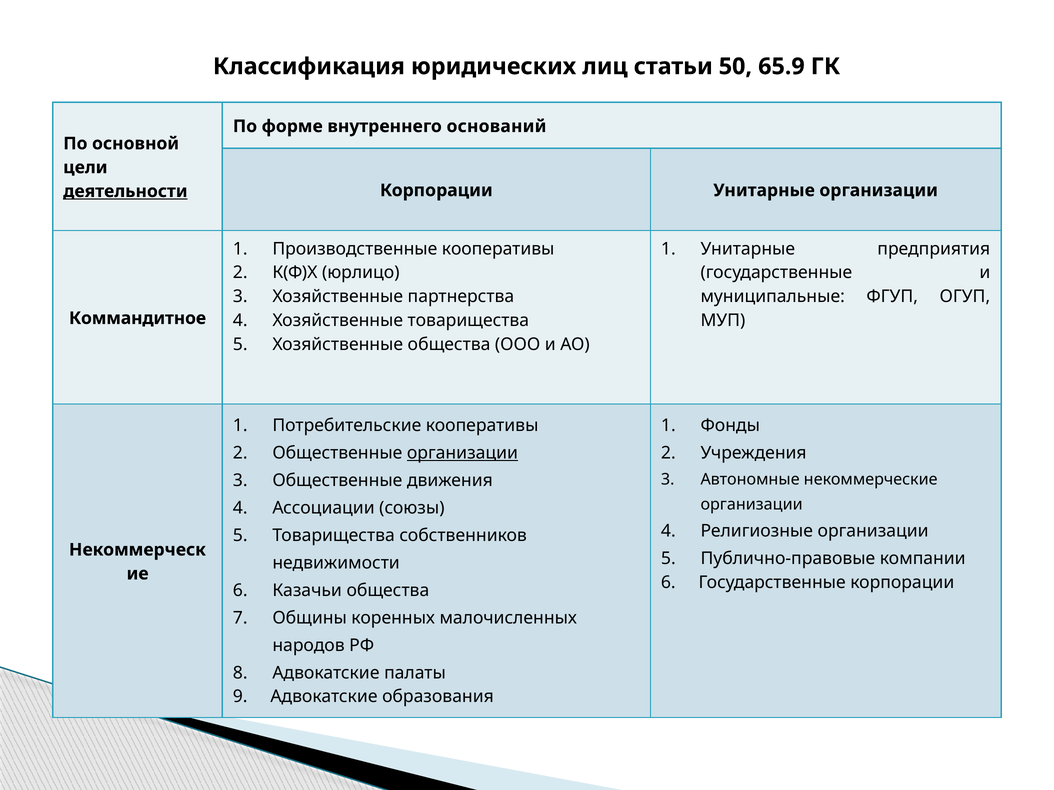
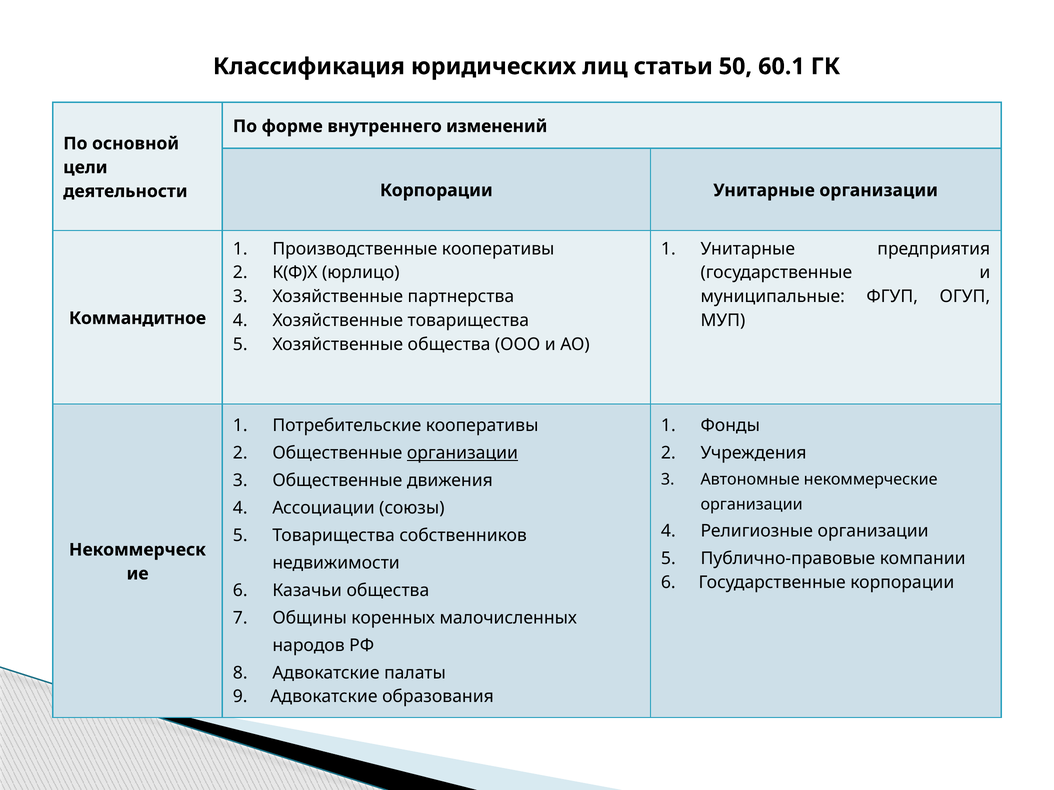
65.9: 65.9 -> 60.1
оснований: оснований -> изменений
деятельности underline: present -> none
